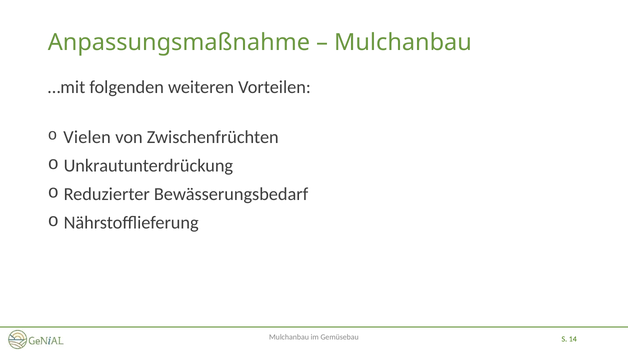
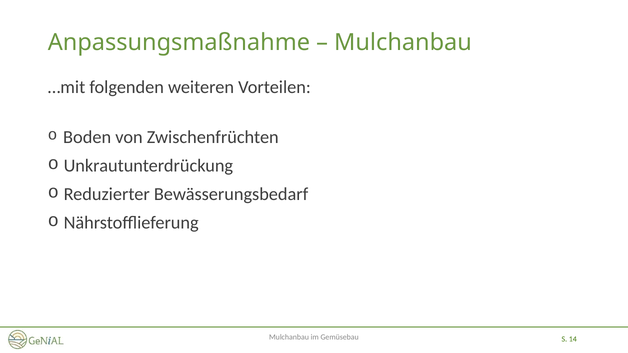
Vielen: Vielen -> Boden
